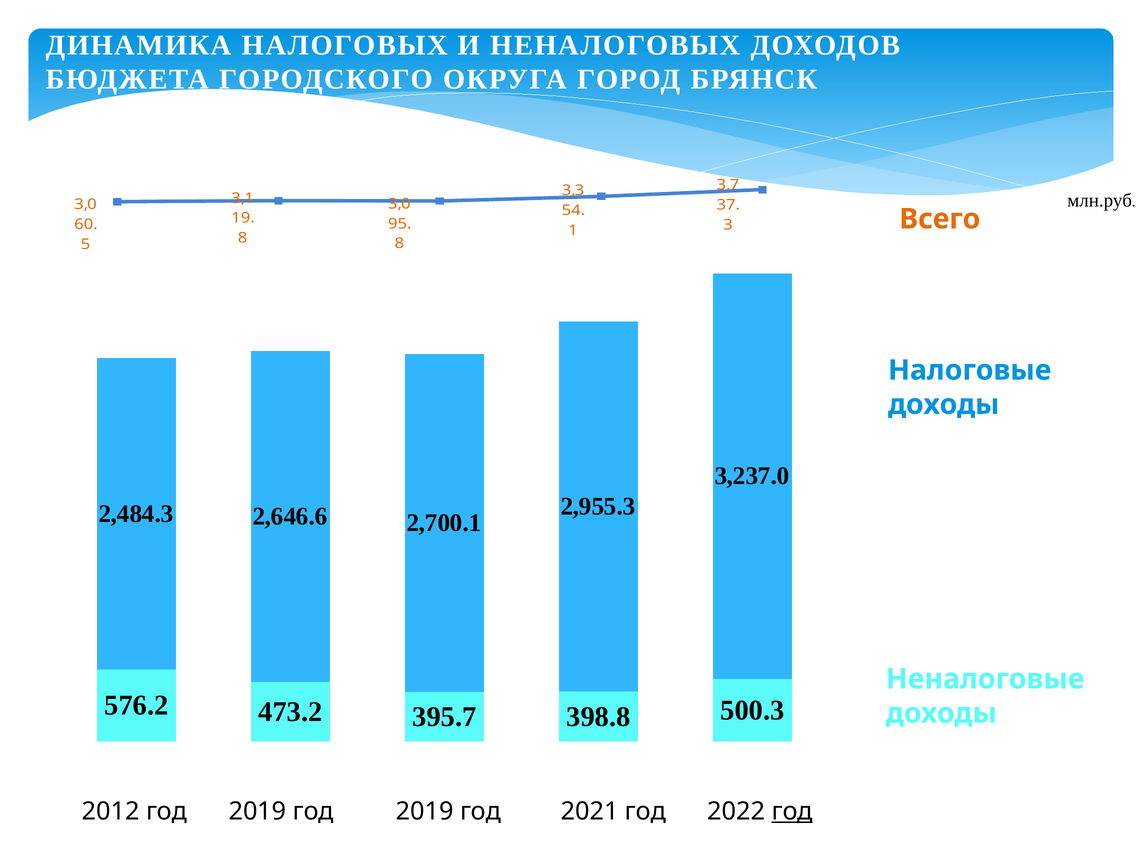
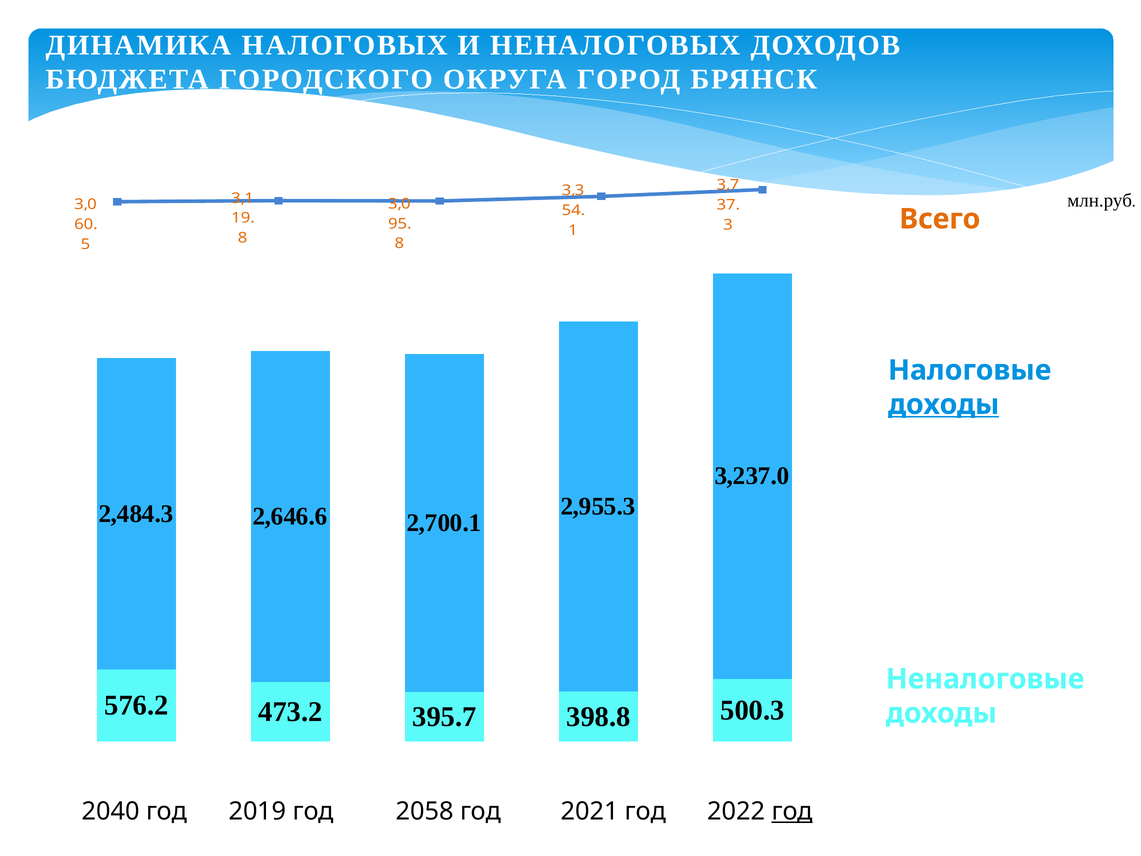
доходы at (944, 404) underline: none -> present
2012: 2012 -> 2040
2019 год 2019: 2019 -> 2058
